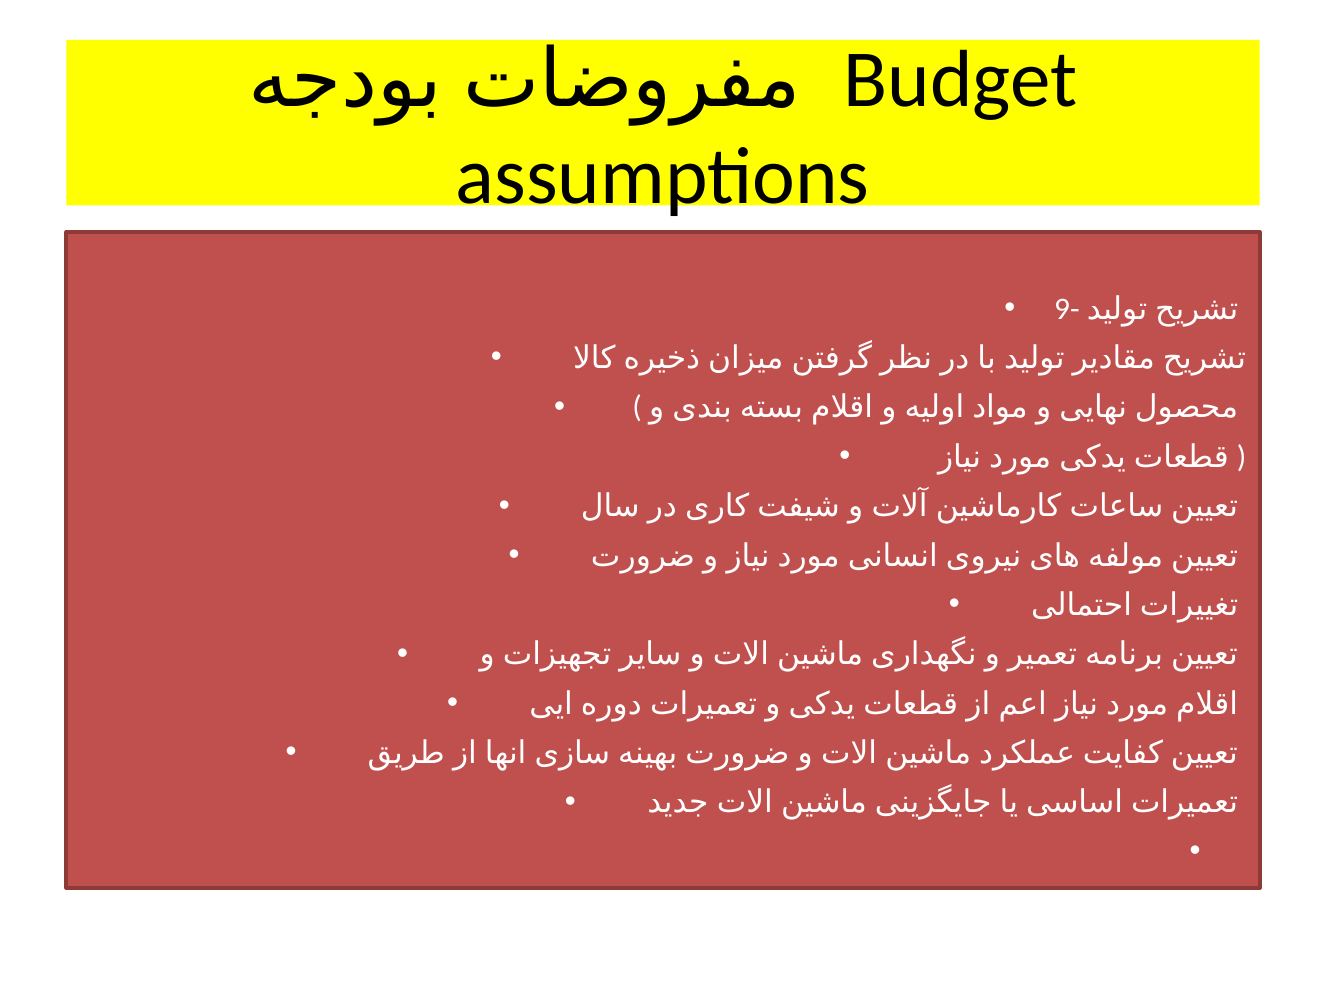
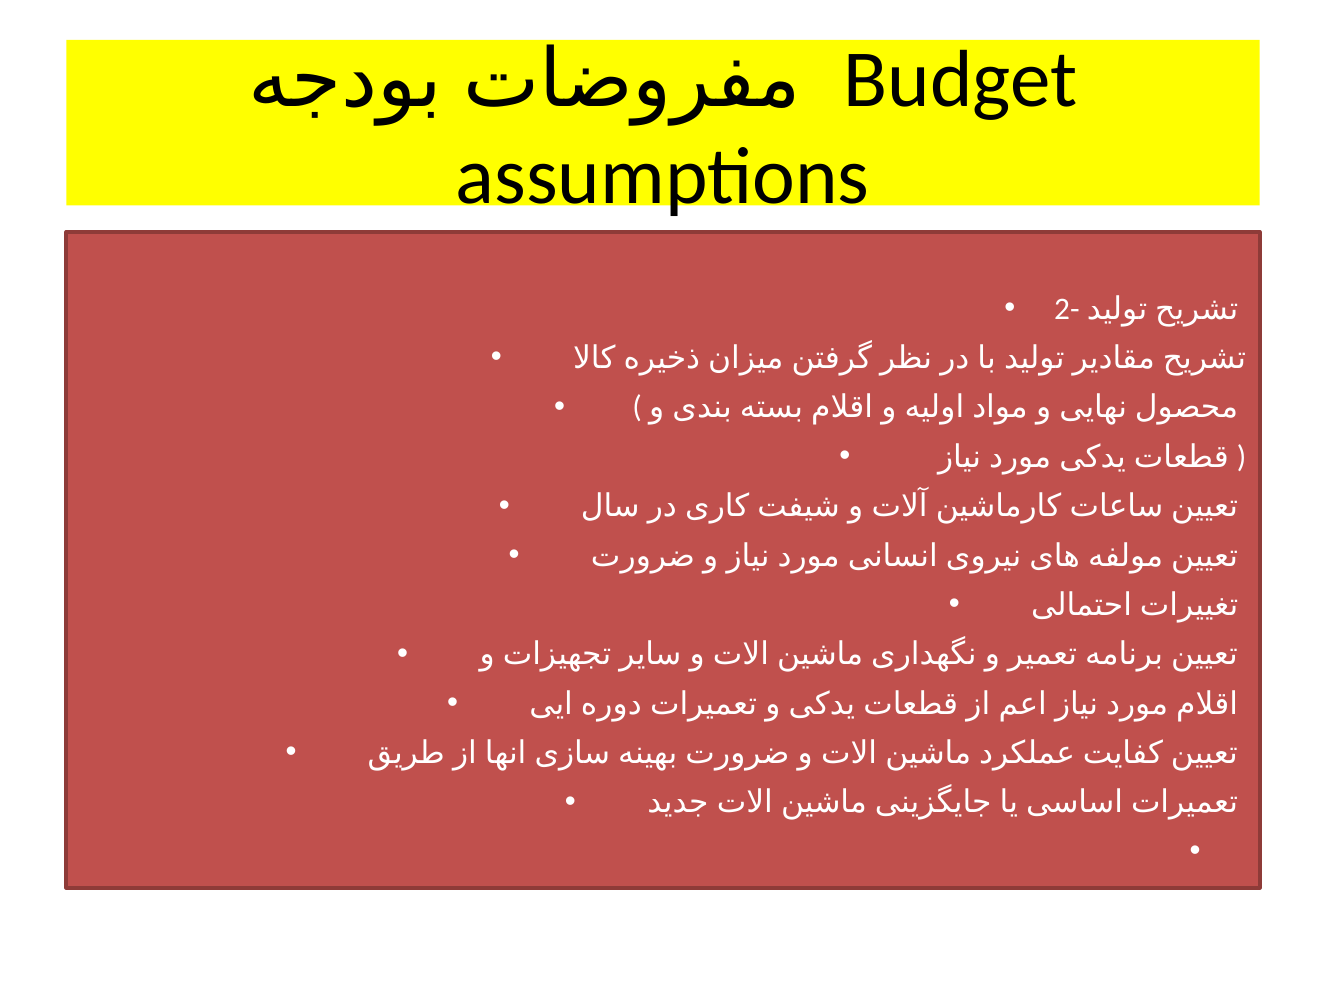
9-: 9- -> 2-
